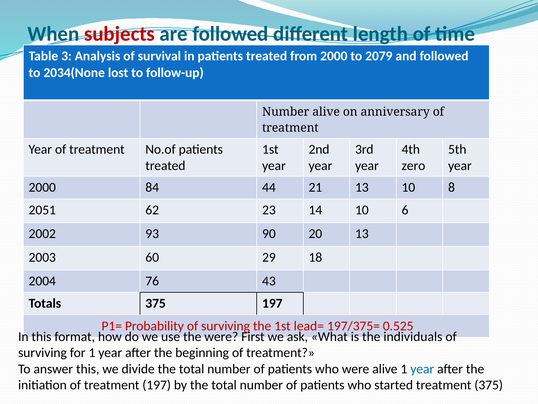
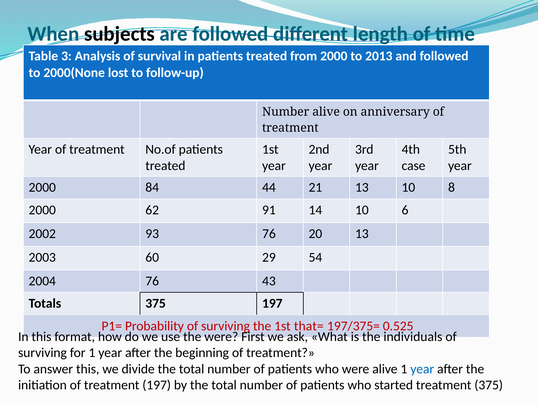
subjects colour: red -> black
2079: 2079 -> 2013
2034(None: 2034(None -> 2000(None
zero: zero -> case
2051 at (42, 210): 2051 -> 2000
23: 23 -> 91
93 90: 90 -> 76
18: 18 -> 54
lead=: lead= -> that=
